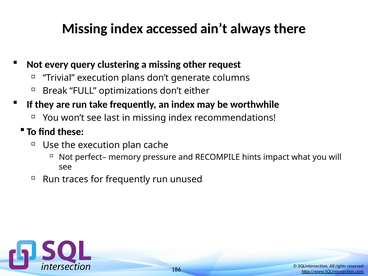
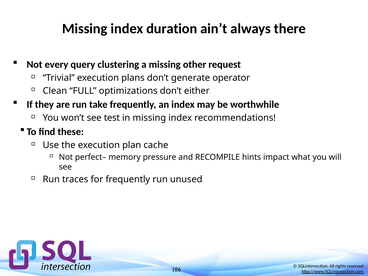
accessed: accessed -> duration
columns: columns -> operator
Break: Break -> Clean
last: last -> test
